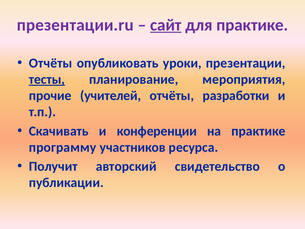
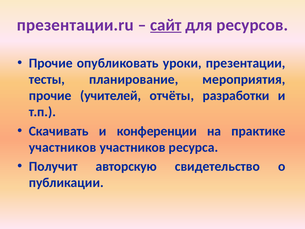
для практике: практике -> ресурсов
Отчёты at (51, 63): Отчёты -> Прочие
тесты underline: present -> none
программу at (63, 147): программу -> участников
авторский: авторский -> авторскую
